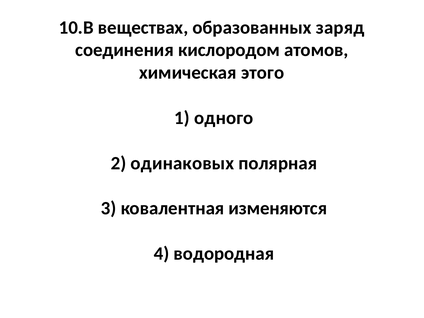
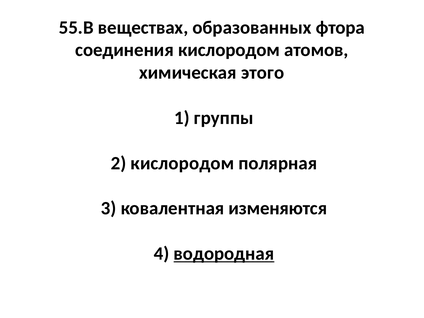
10.В: 10.В -> 55.В
заряд: заряд -> фтора
одного: одного -> группы
2 одинаковых: одинаковых -> кислородом
водородная underline: none -> present
